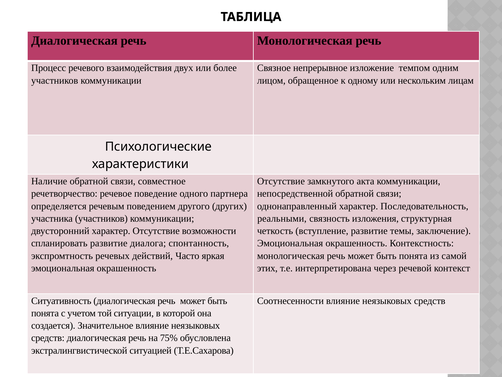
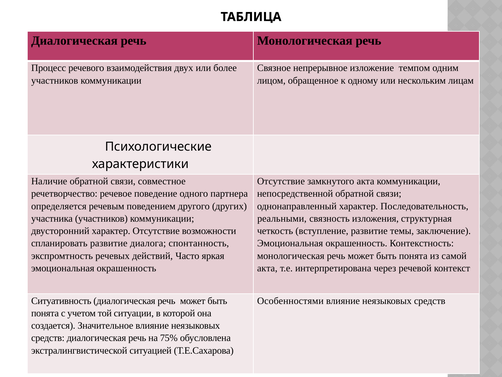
этих at (267, 268): этих -> акта
Соотнесенности: Соотнесенности -> Особенностями
